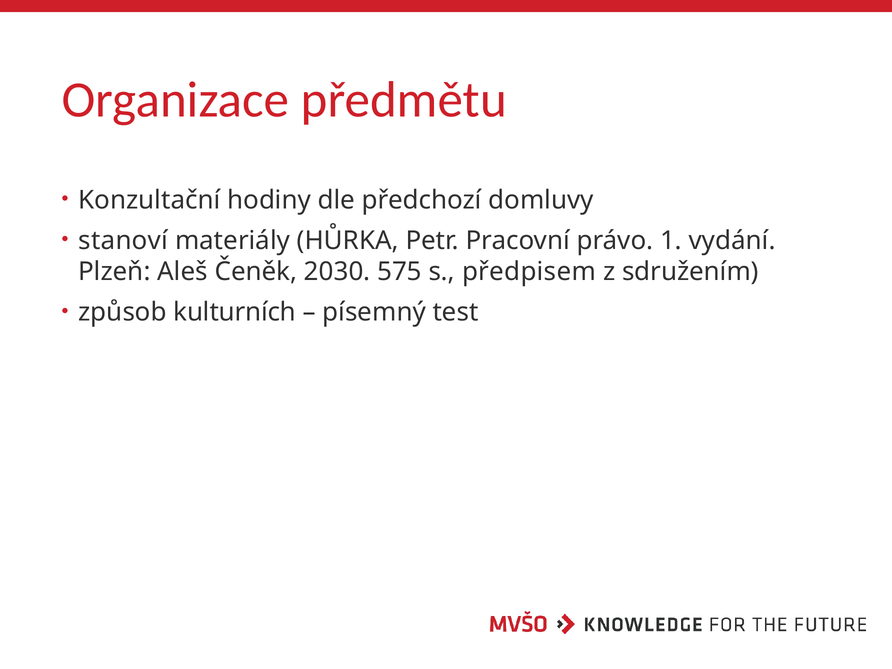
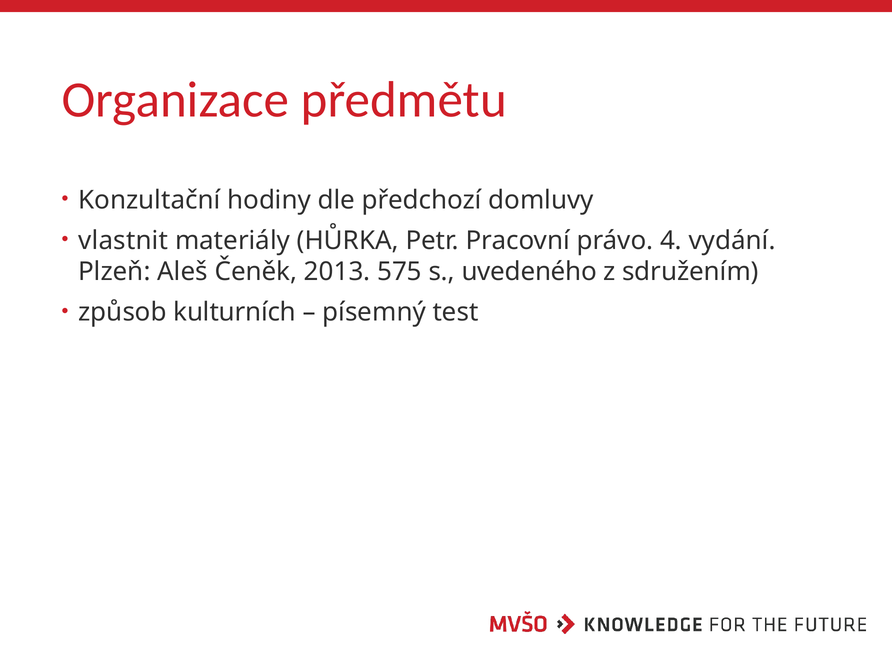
stanoví: stanoví -> vlastnit
1: 1 -> 4
2030: 2030 -> 2013
předpisem: předpisem -> uvedeného
